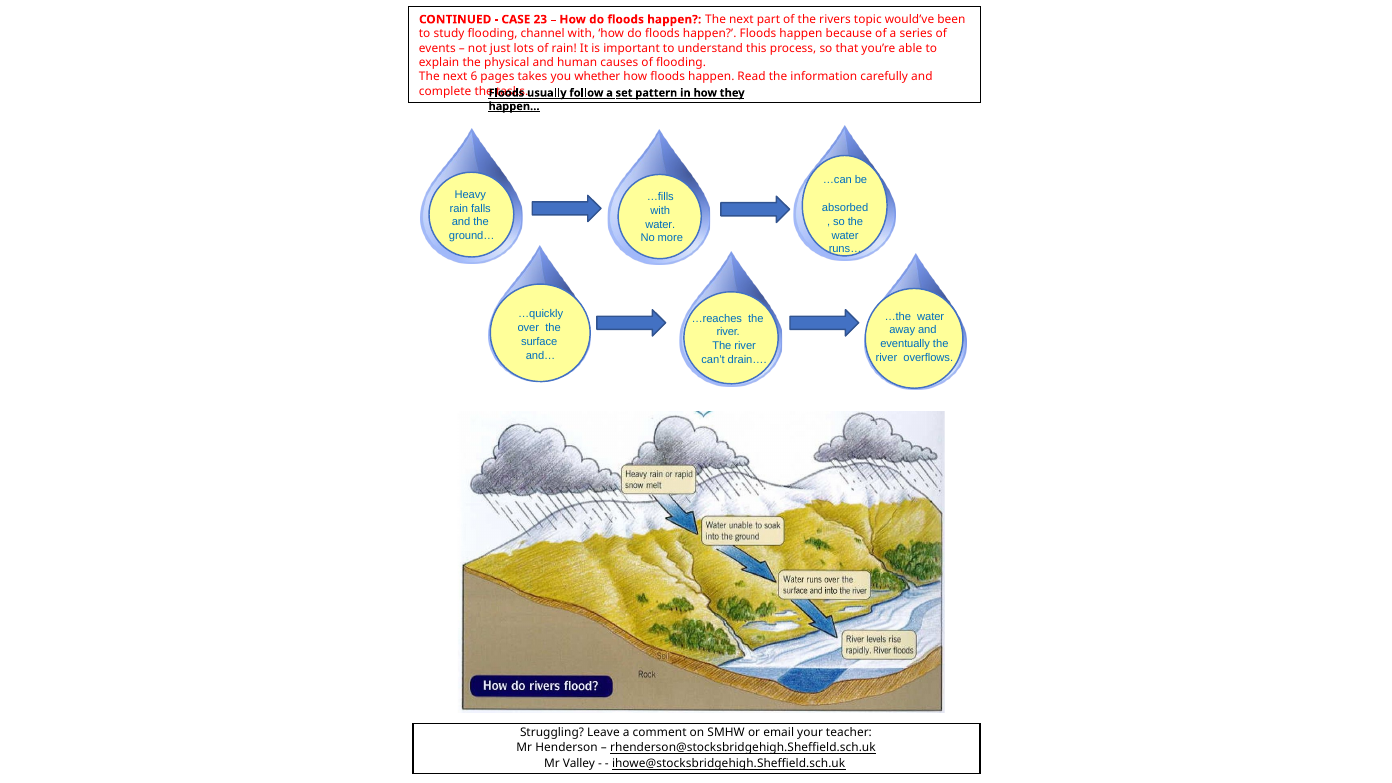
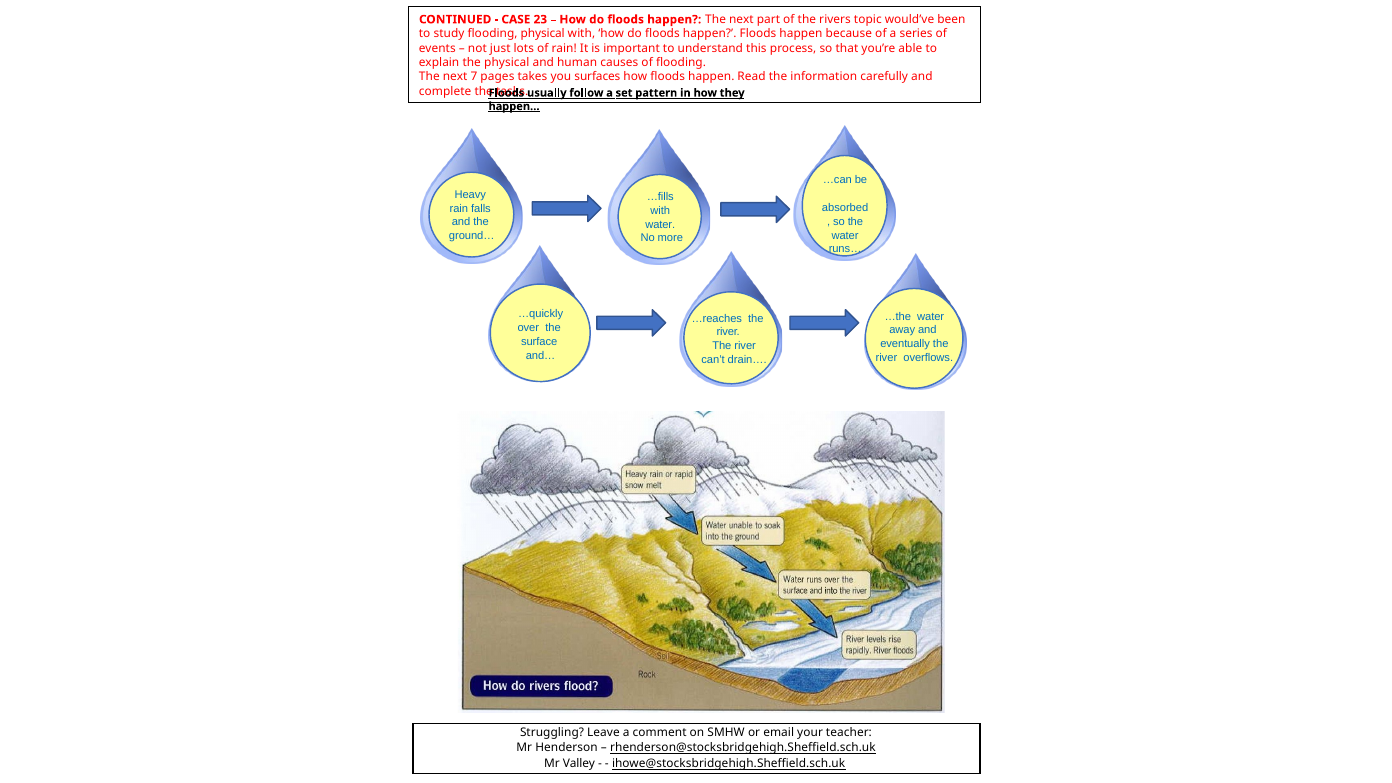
flooding channel: channel -> physical
6: 6 -> 7
whether: whether -> surfaces
